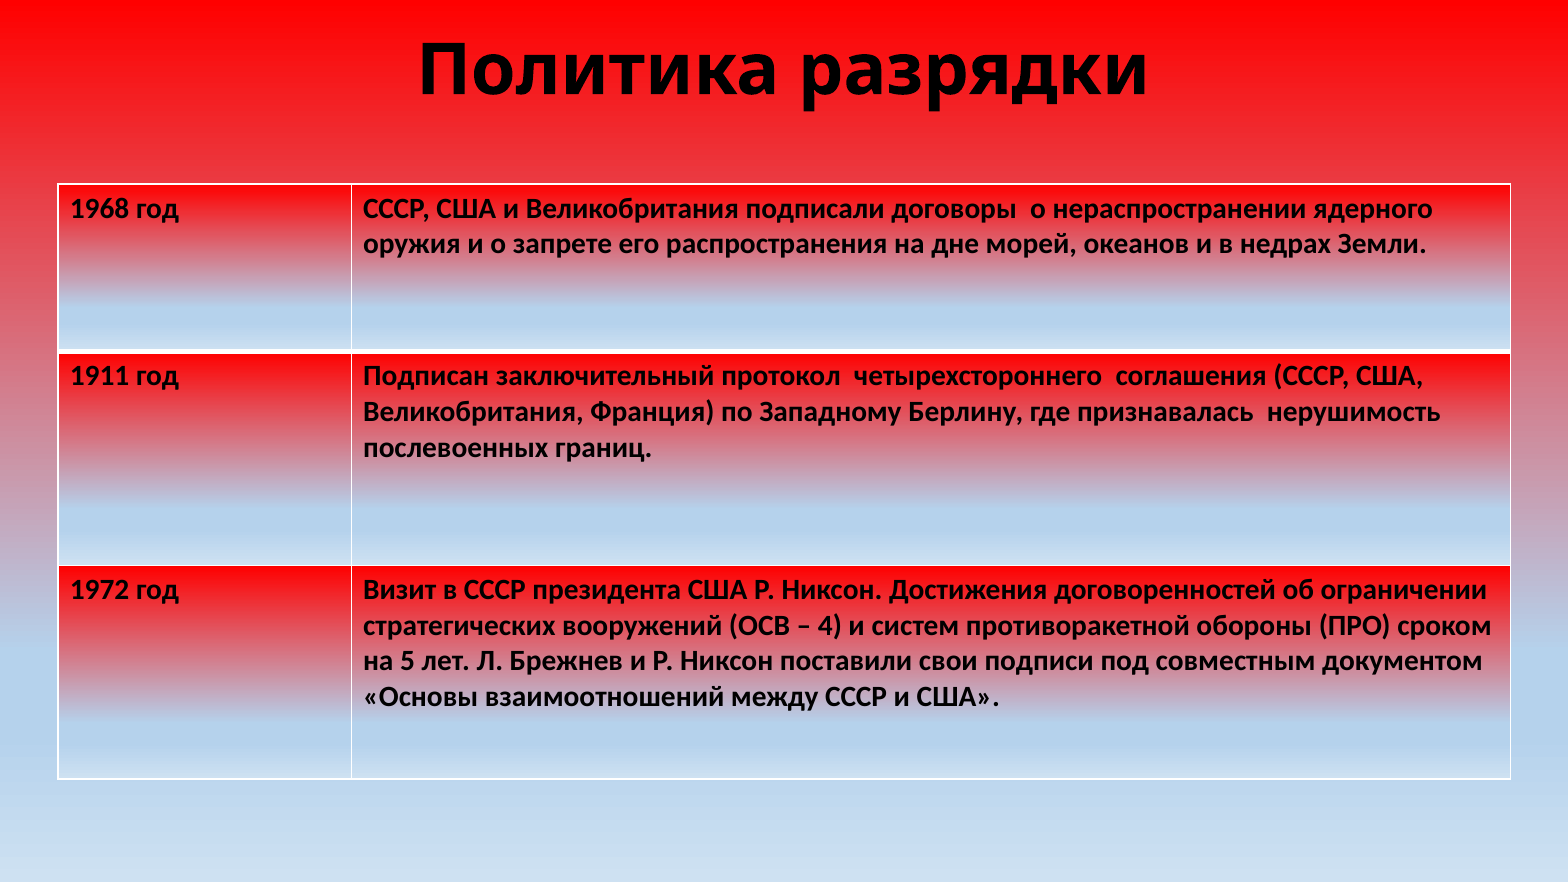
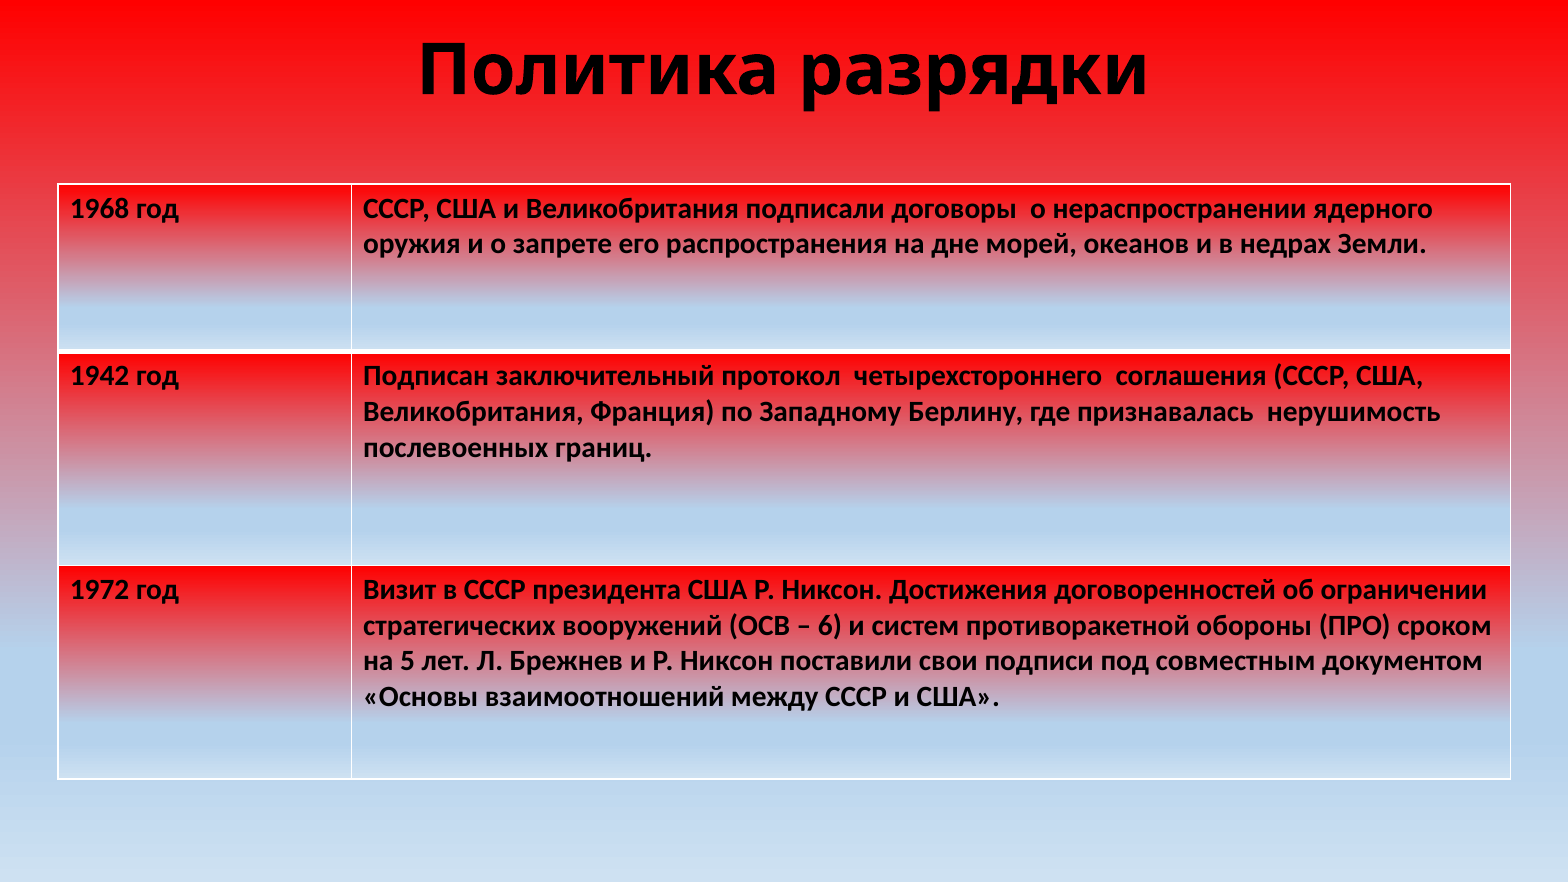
1911: 1911 -> 1942
4: 4 -> 6
